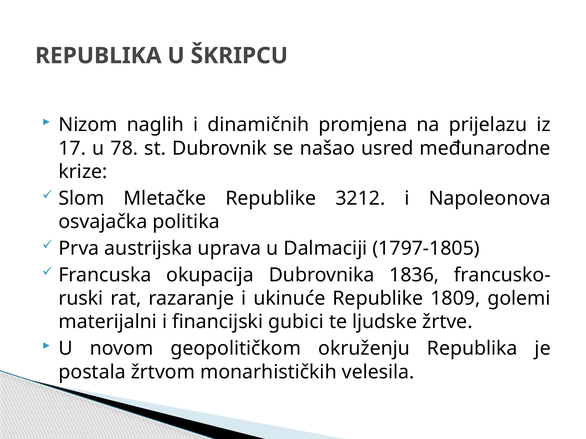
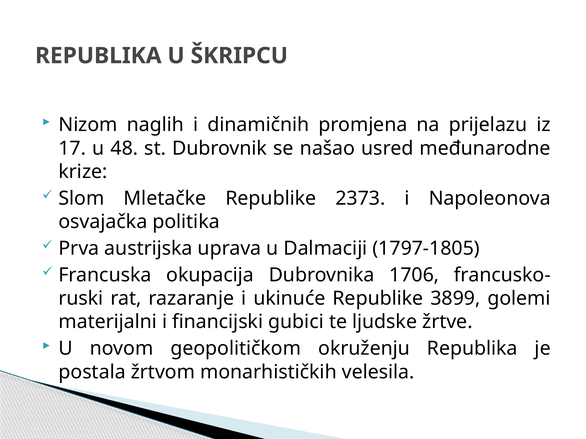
78: 78 -> 48
3212: 3212 -> 2373
1836: 1836 -> 1706
1809: 1809 -> 3899
